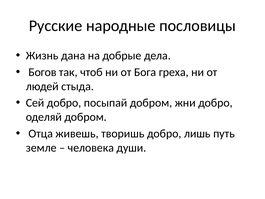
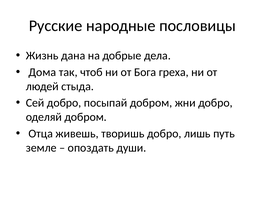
Богов: Богов -> Дома
человека: человека -> опоздать
